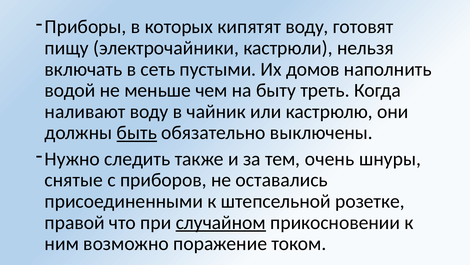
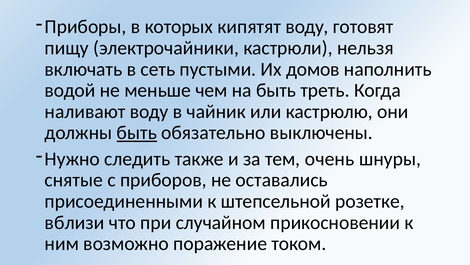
на быту: быту -> быть
правой: правой -> вблизи
случайном underline: present -> none
